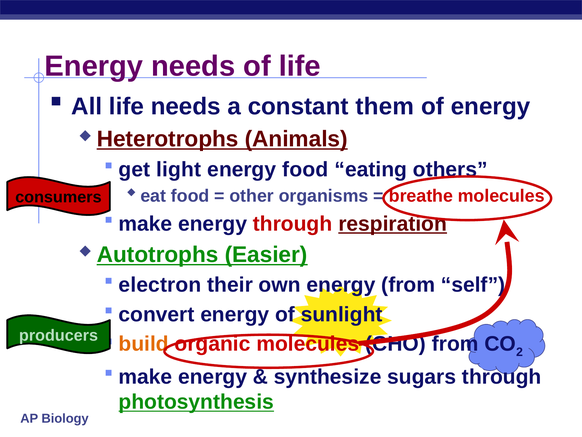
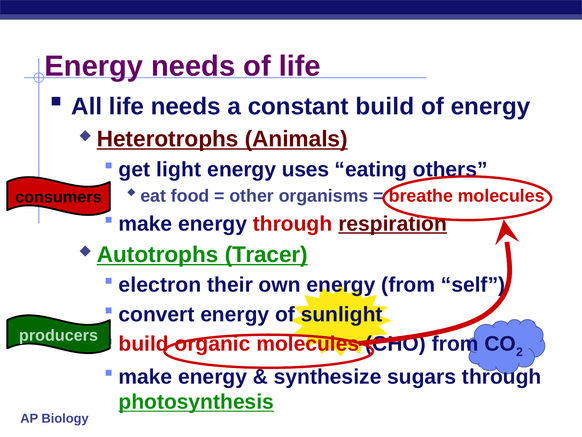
constant them: them -> build
energy food: food -> uses
Easier: Easier -> Tracer
build at (144, 343) colour: orange -> red
